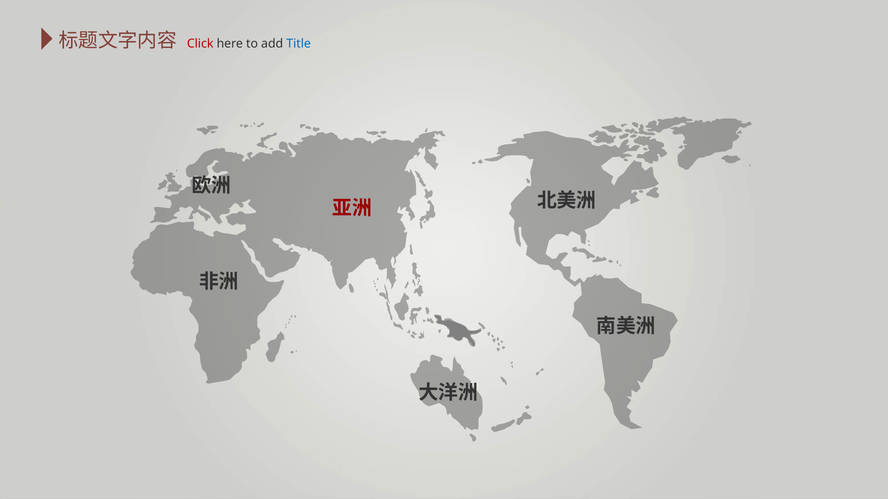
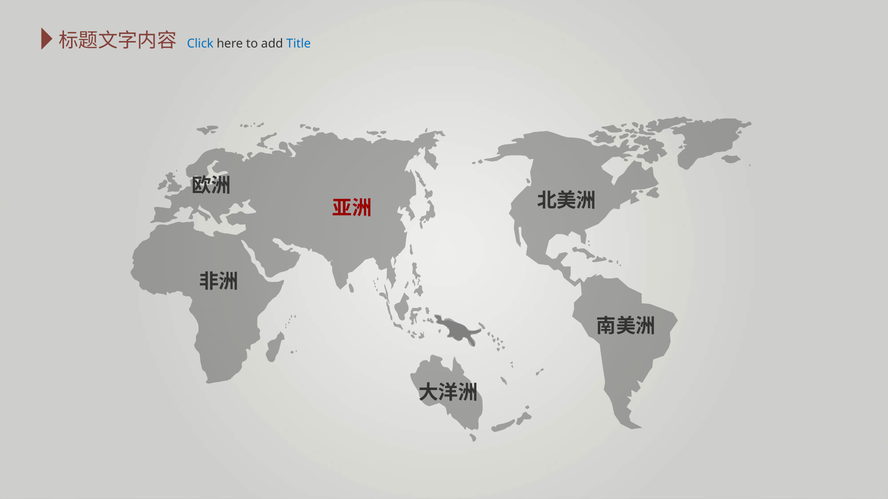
Click colour: red -> blue
